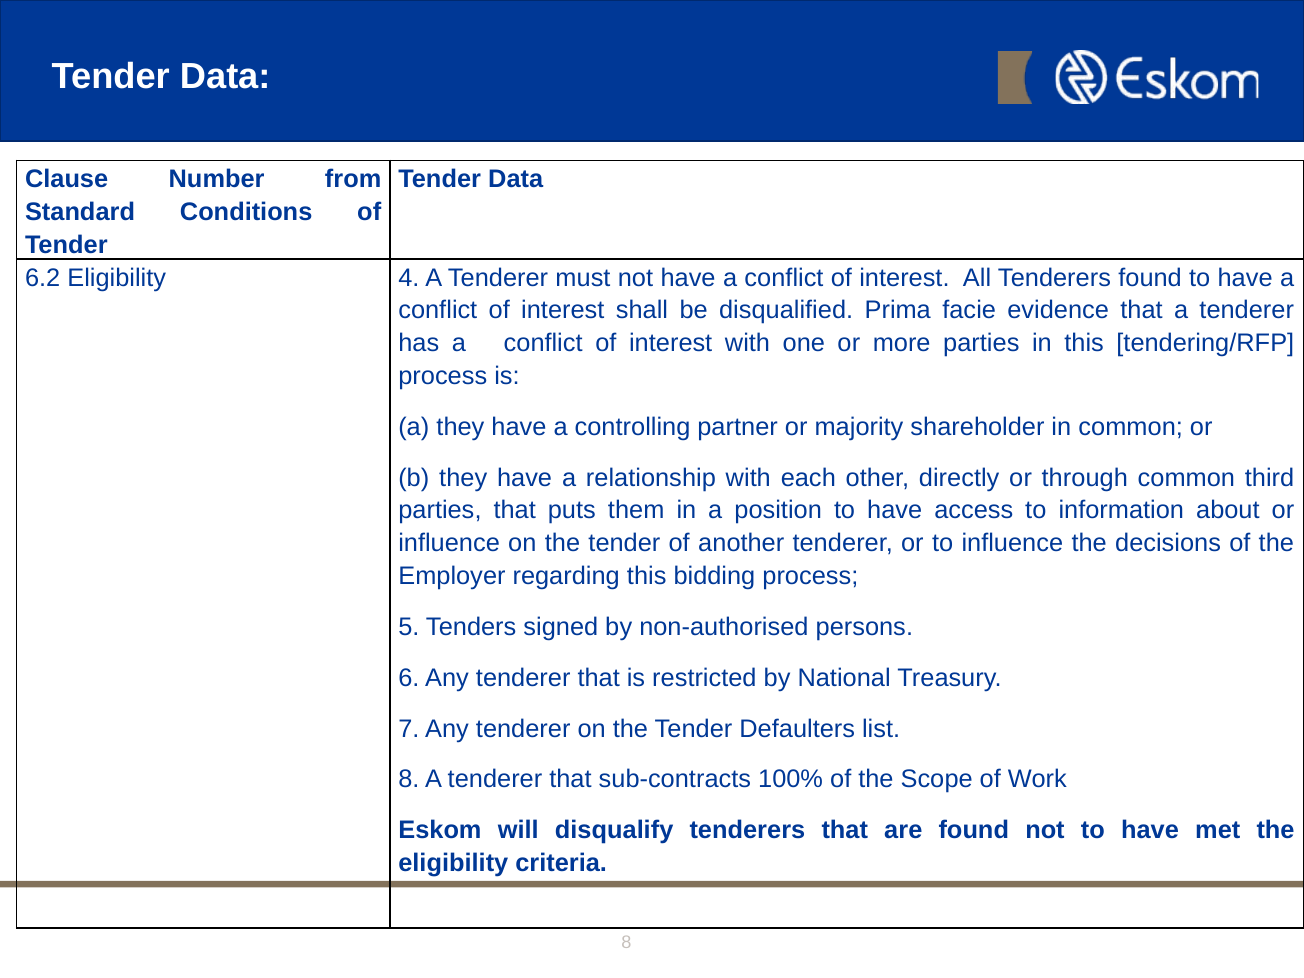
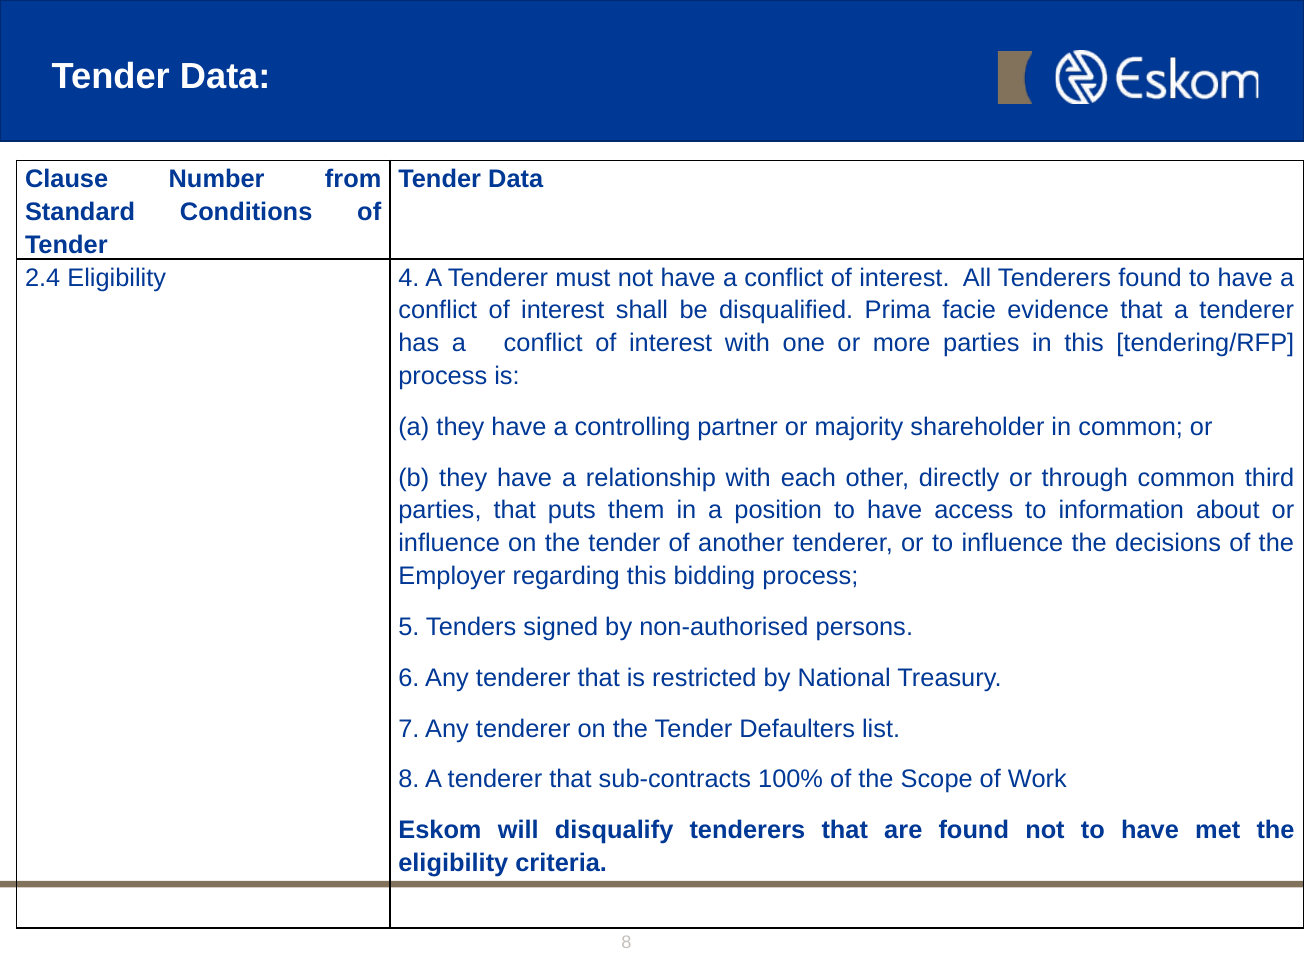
6.2: 6.2 -> 2.4
